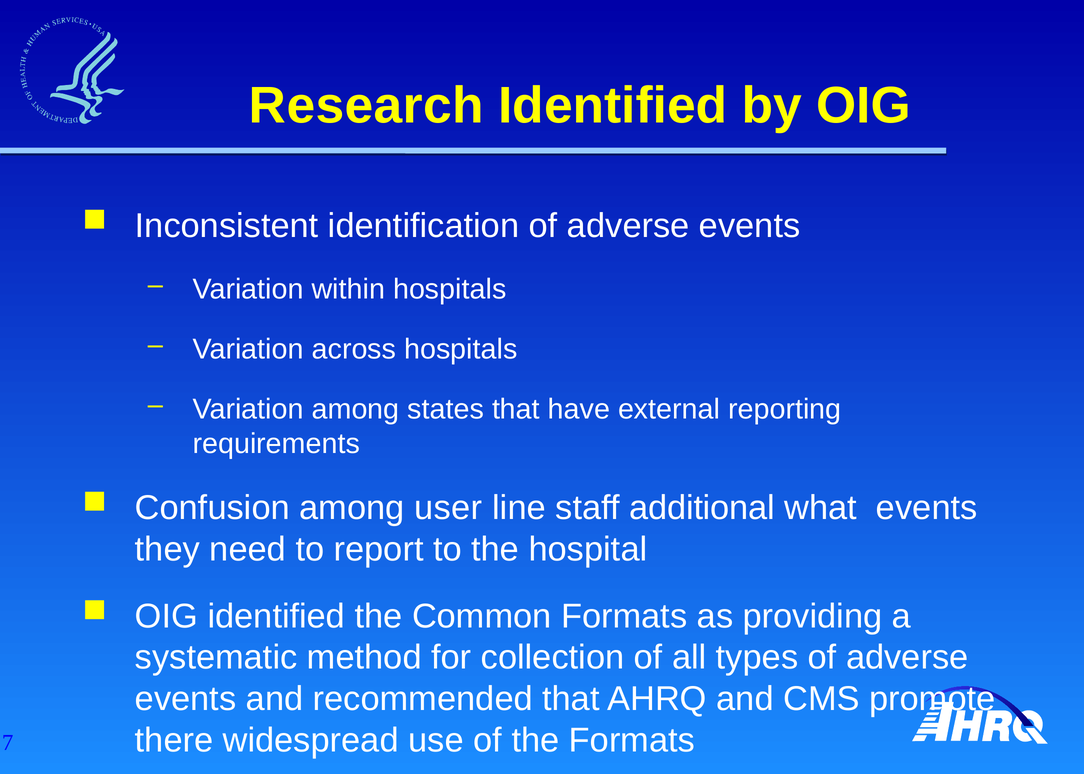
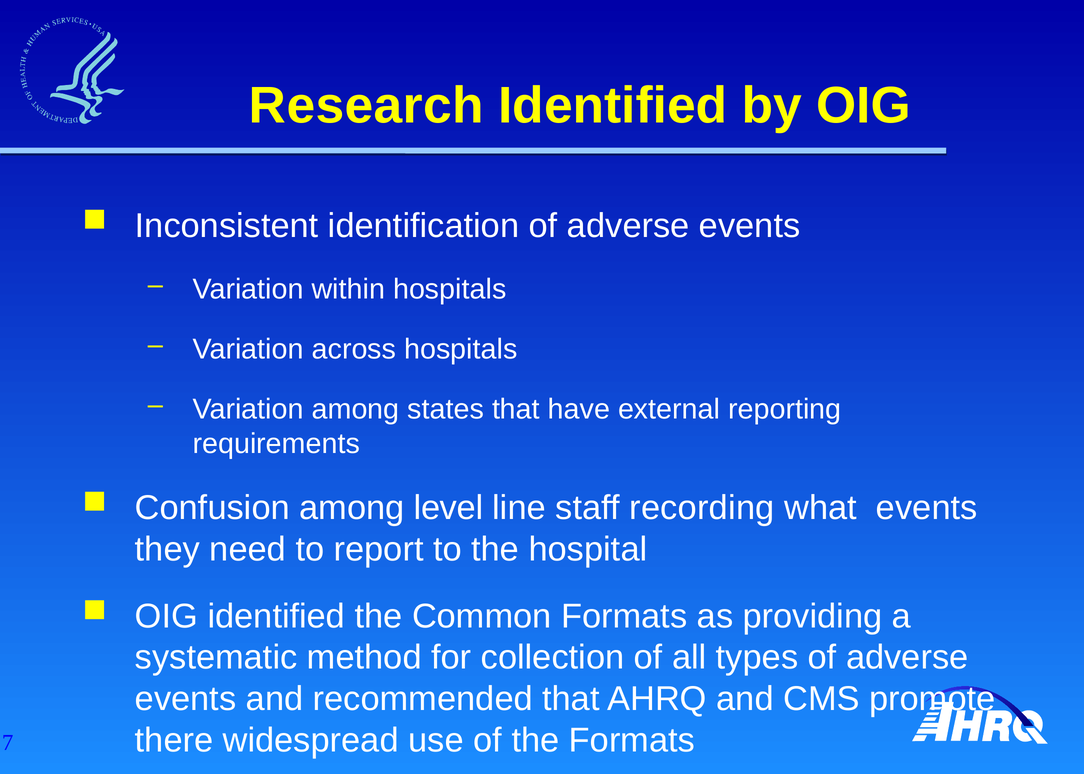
user: user -> level
additional: additional -> recording
